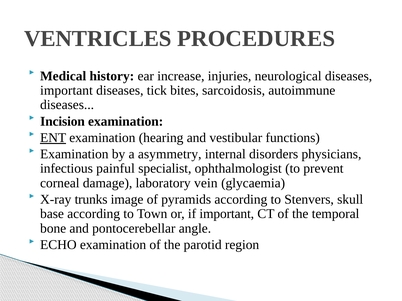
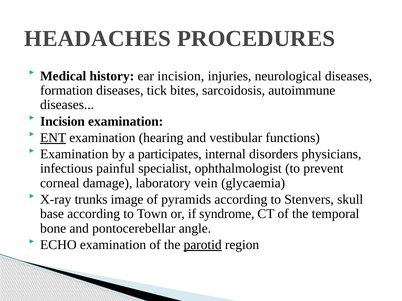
VENTRICLES: VENTRICLES -> HEADACHES
ear increase: increase -> incision
important at (66, 91): important -> formation
asymmetry: asymmetry -> participates
if important: important -> syndrome
parotid underline: none -> present
